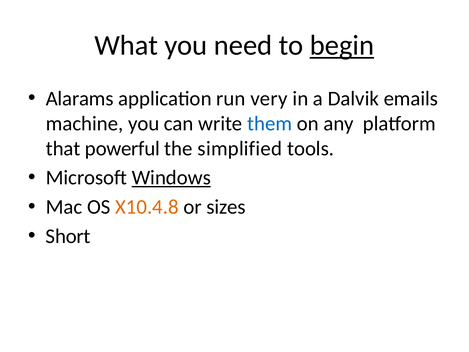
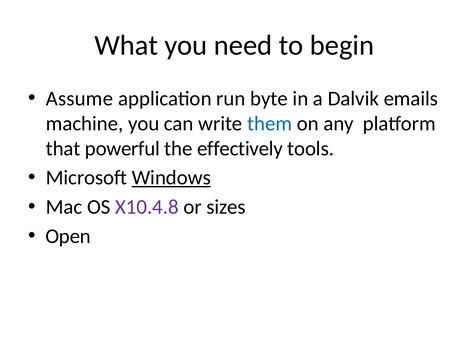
begin underline: present -> none
Alarams: Alarams -> Assume
very: very -> byte
simplified: simplified -> effectively
X10.4.8 colour: orange -> purple
Short: Short -> Open
